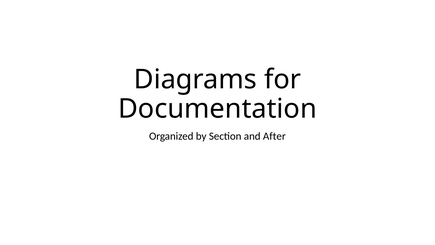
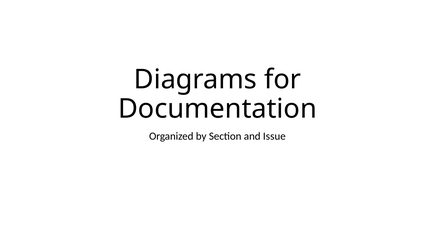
After: After -> Issue
